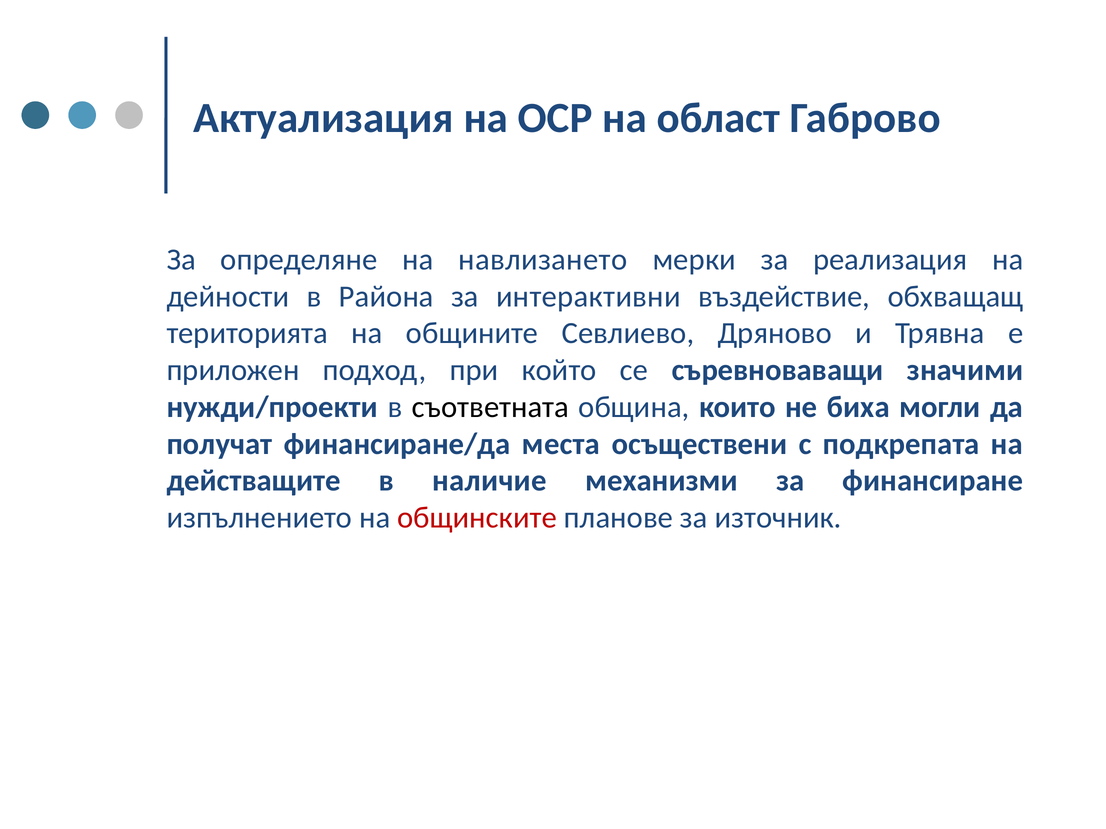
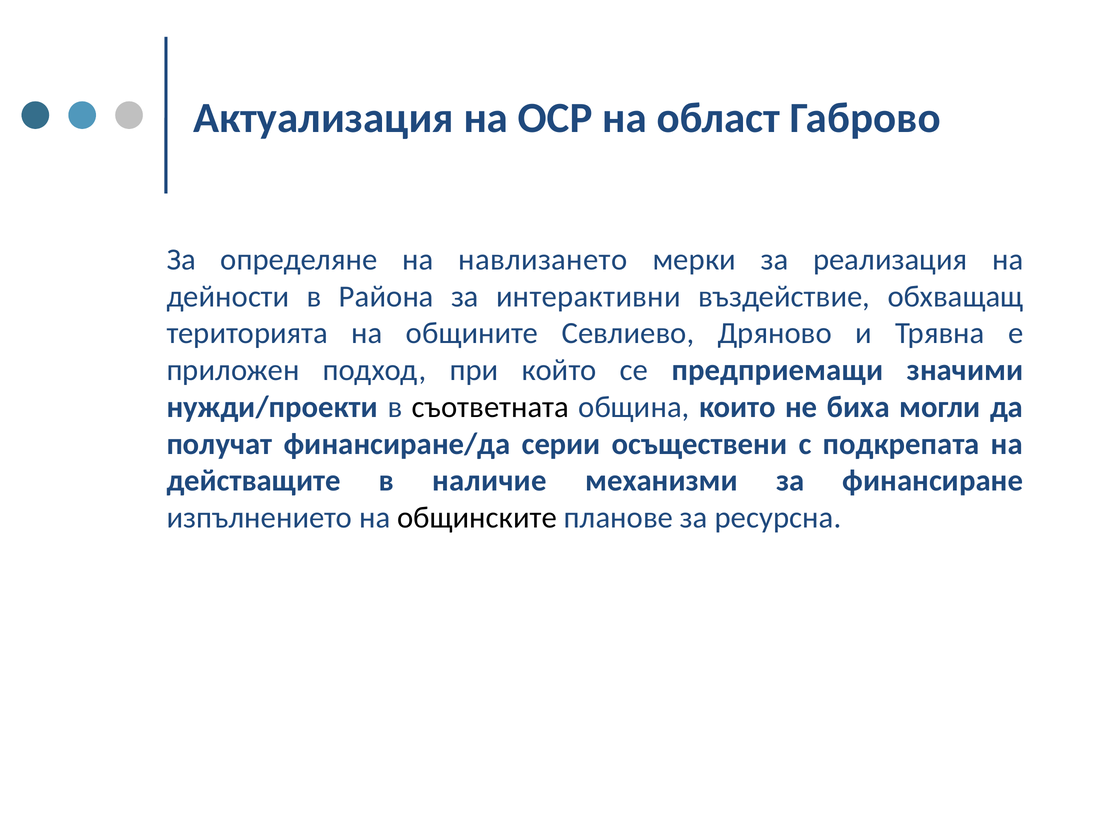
съревноваващи: съревноваващи -> предприемащи
места: места -> серии
общинските colour: red -> black
източник: източник -> ресурсна
